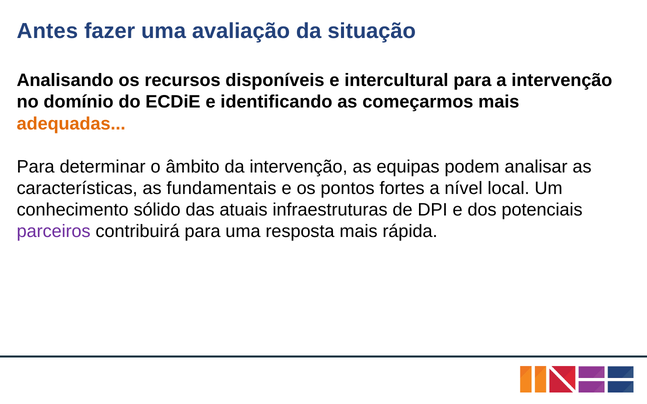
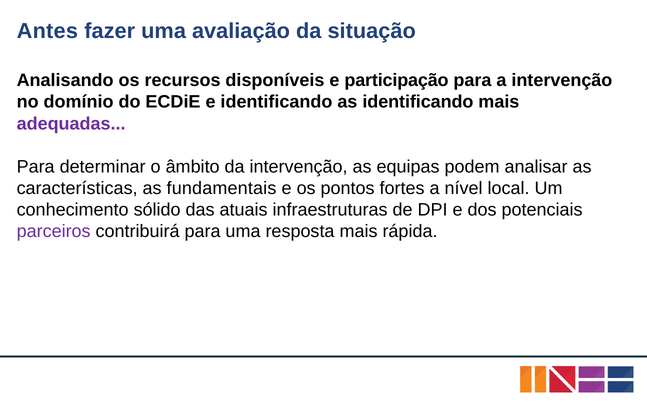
intercultural: intercultural -> participação
as começarmos: começarmos -> identificando
adequadas colour: orange -> purple
